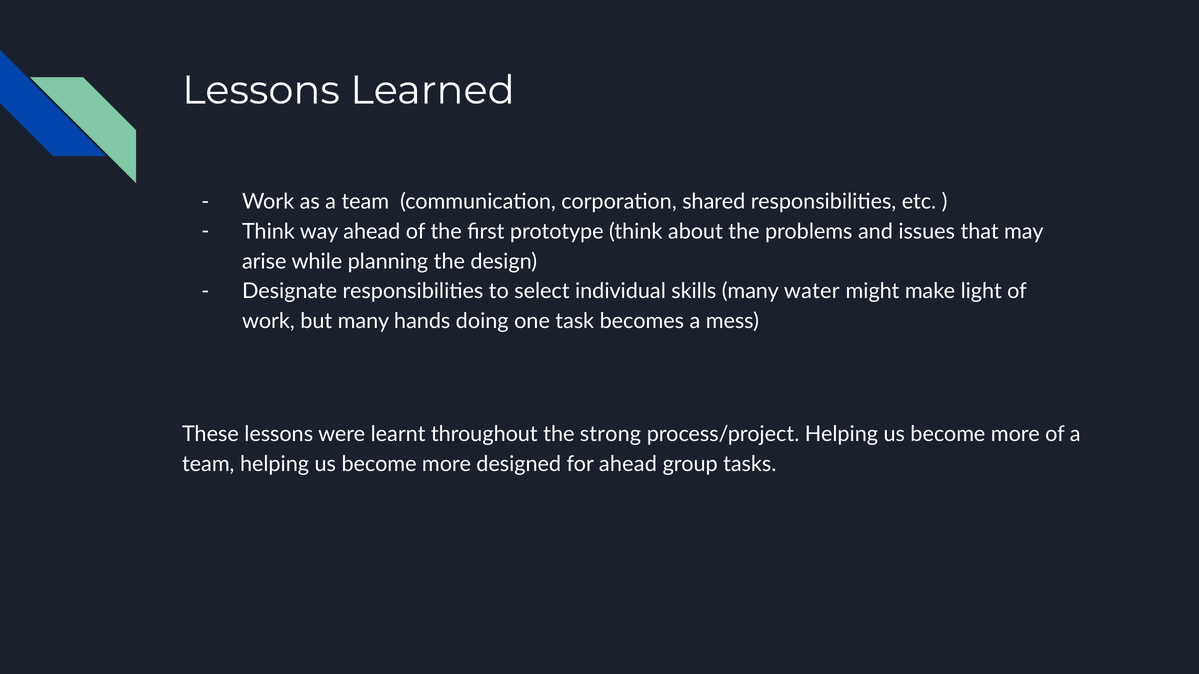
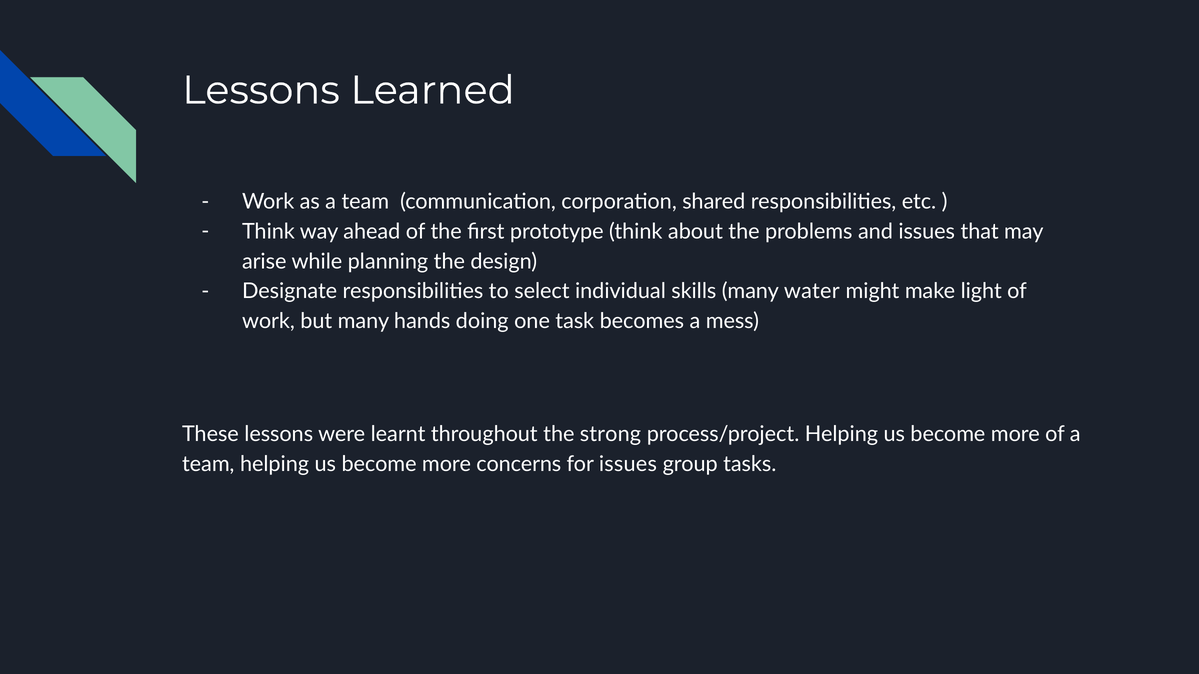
designed: designed -> concerns
for ahead: ahead -> issues
